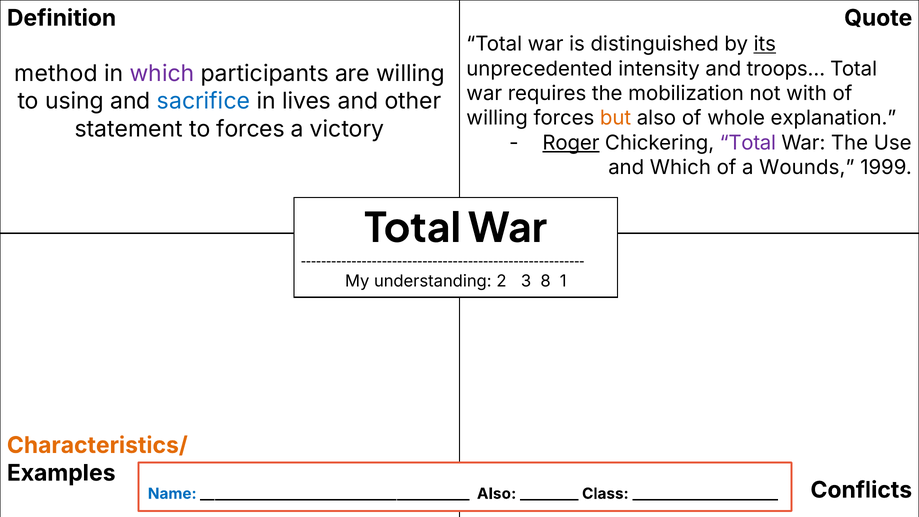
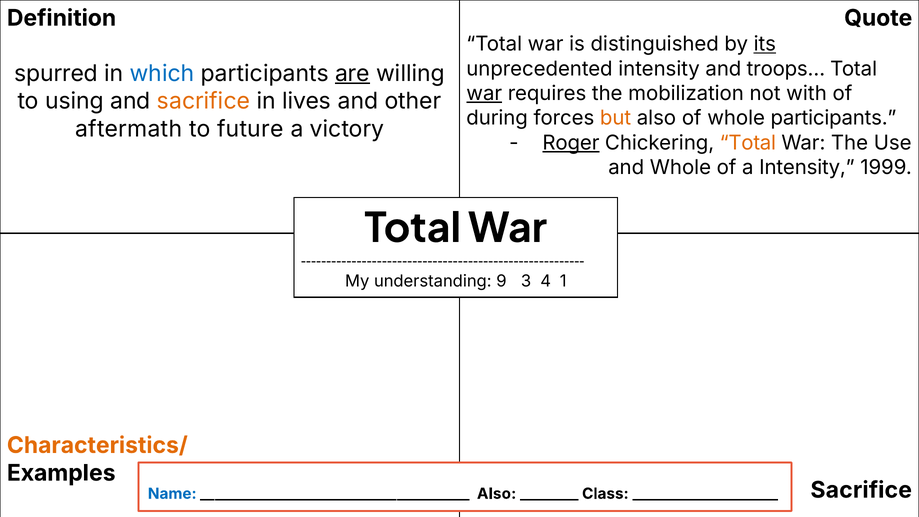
method: method -> spurred
which at (162, 73) colour: purple -> blue
are underline: none -> present
war at (484, 94) underline: none -> present
sacrifice at (204, 101) colour: blue -> orange
willing at (497, 118): willing -> during
whole explanation: explanation -> participants
statement: statement -> aftermath
to forces: forces -> future
Total at (748, 143) colour: purple -> orange
and Which: Which -> Whole
a Wounds: Wounds -> Intensity
2: 2 -> 9
8: 8 -> 4
Conflicts at (861, 490): Conflicts -> Sacrifice
